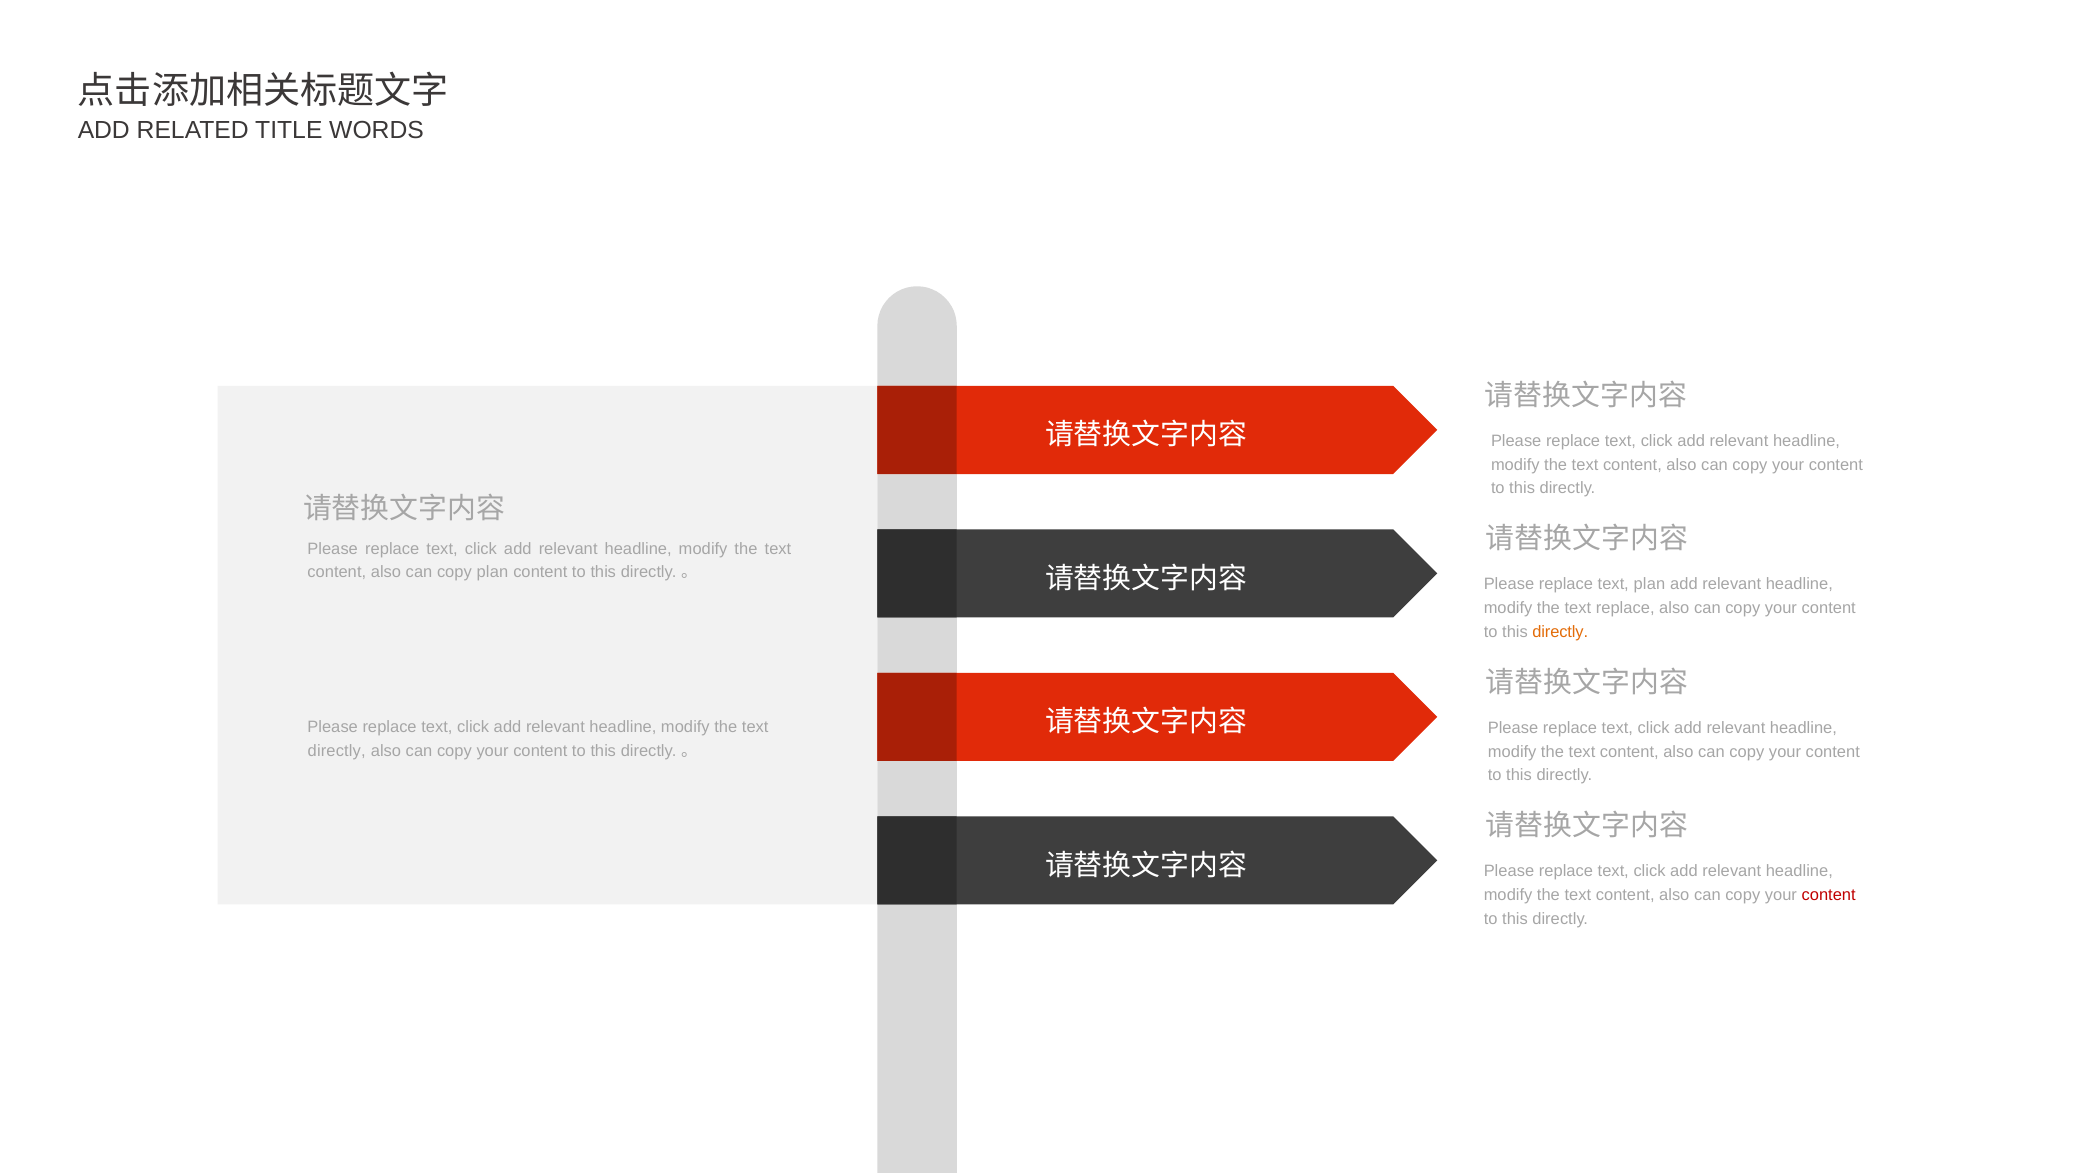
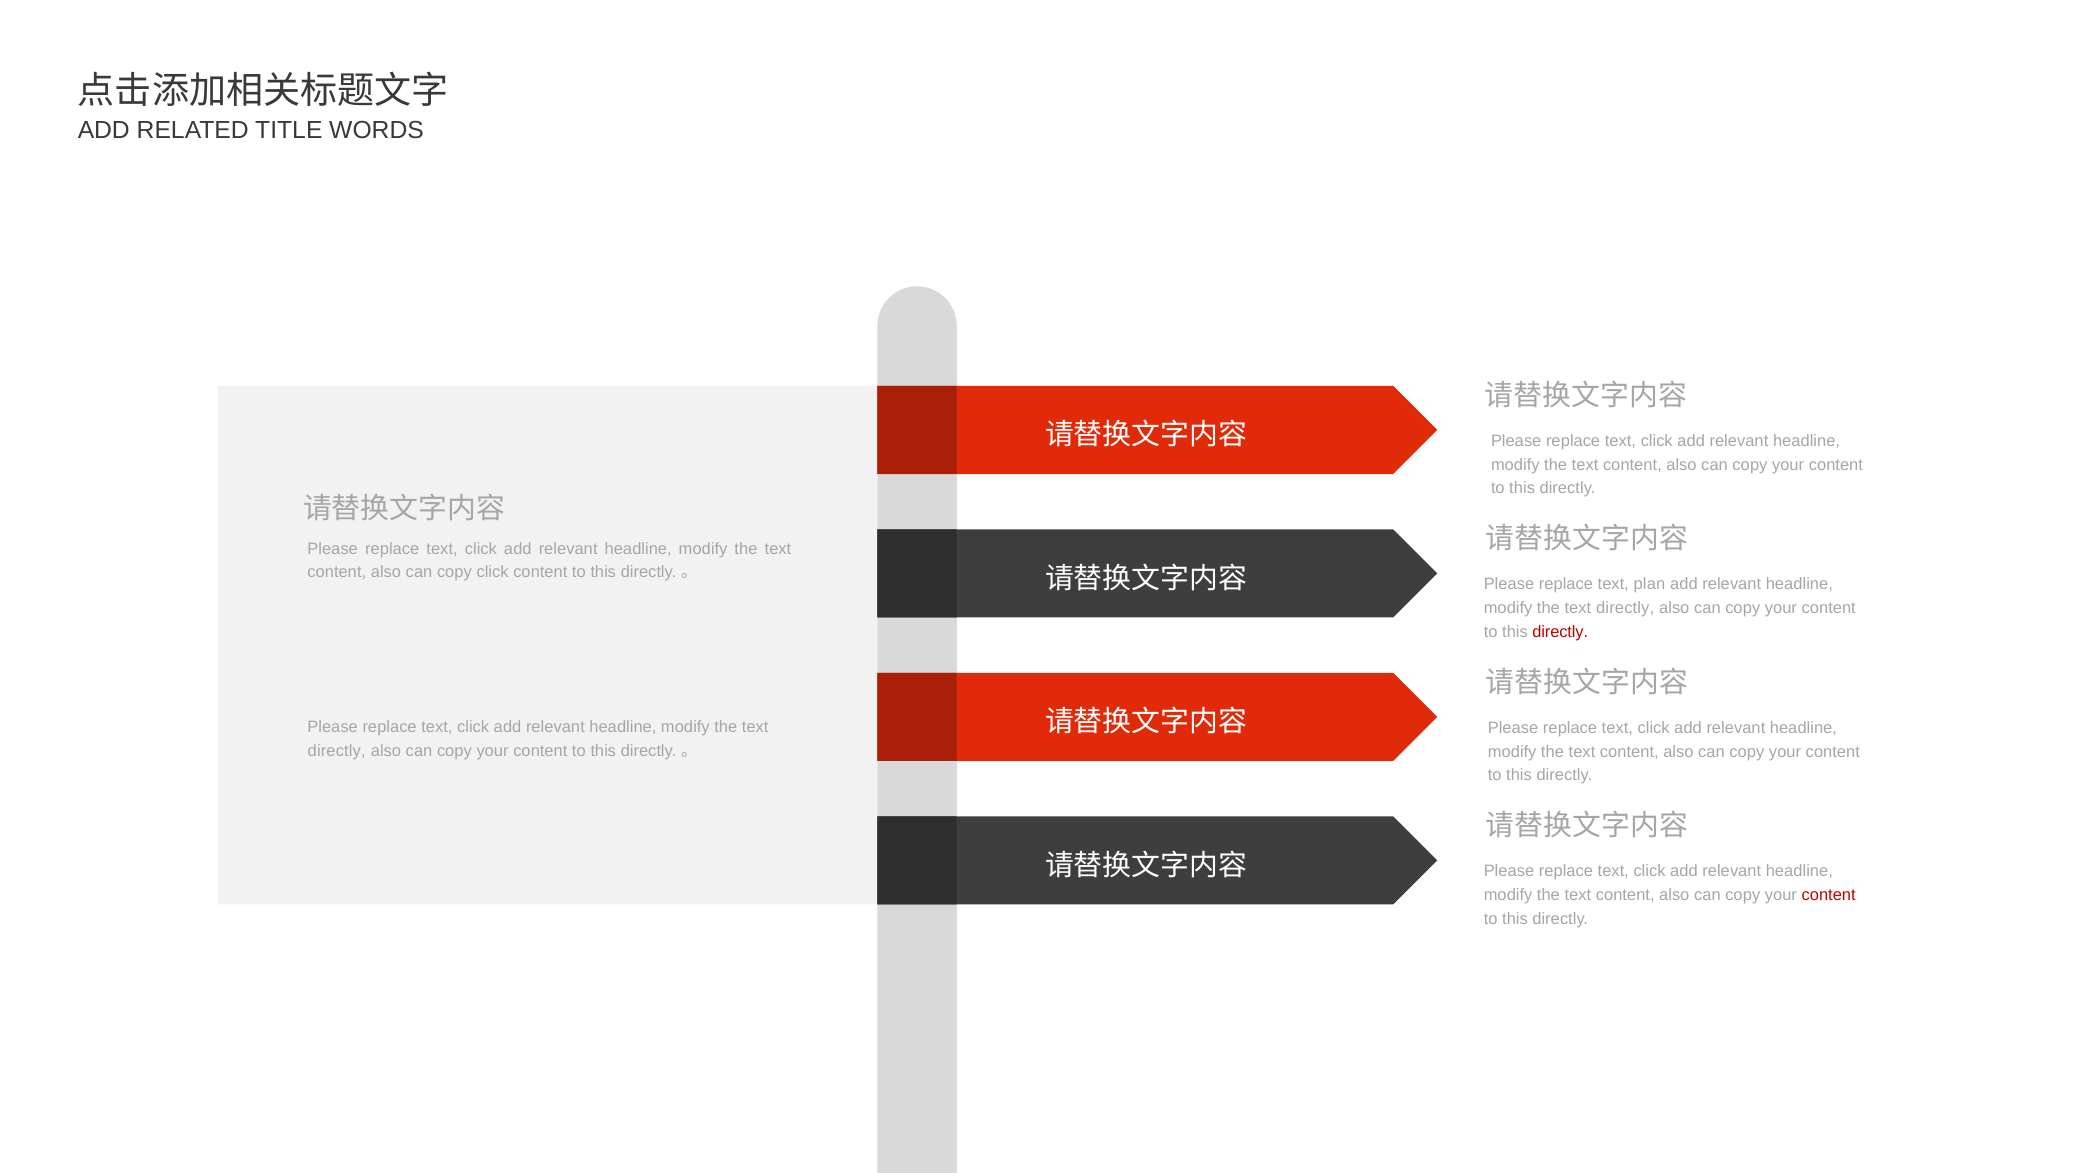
copy plan: plan -> click
replace at (1625, 608): replace -> directly
directly at (1560, 632) colour: orange -> red
